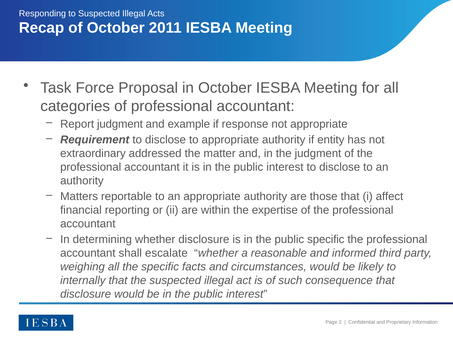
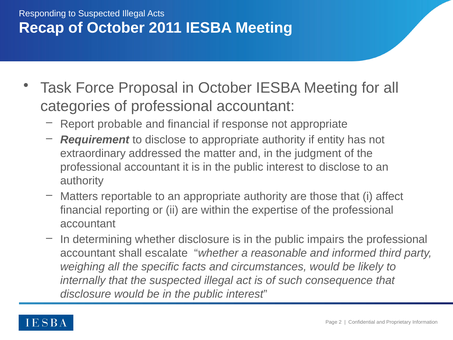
Report judgment: judgment -> probable
and example: example -> financial
public specific: specific -> impairs
